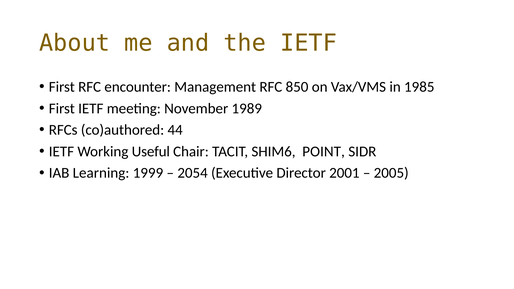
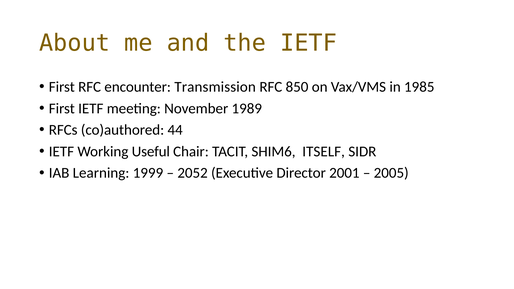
Management: Management -> Transmission
POINT: POINT -> ITSELF
2054: 2054 -> 2052
